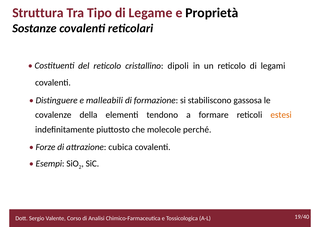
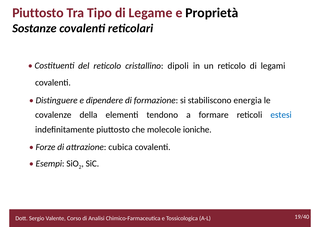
Struttura at (38, 13): Struttura -> Piuttosto
malleabili: malleabili -> dipendere
gassosa: gassosa -> energia
estesi colour: orange -> blue
perché: perché -> ioniche
